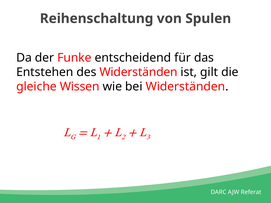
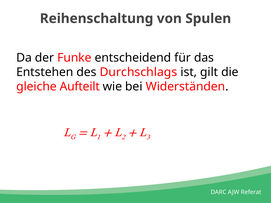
des Widerständen: Widerständen -> Durchschlags
Wissen: Wissen -> Aufteilt
